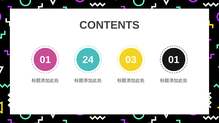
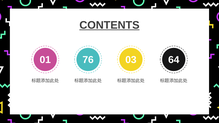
CONTENTS underline: none -> present
24: 24 -> 76
03 01: 01 -> 64
